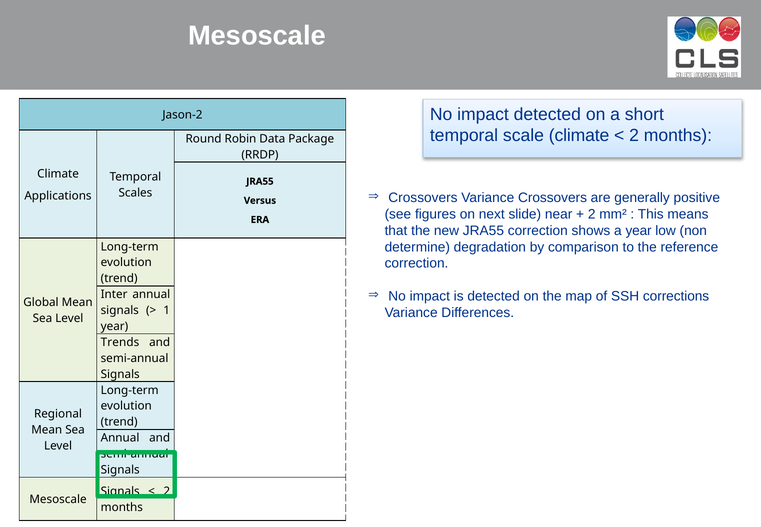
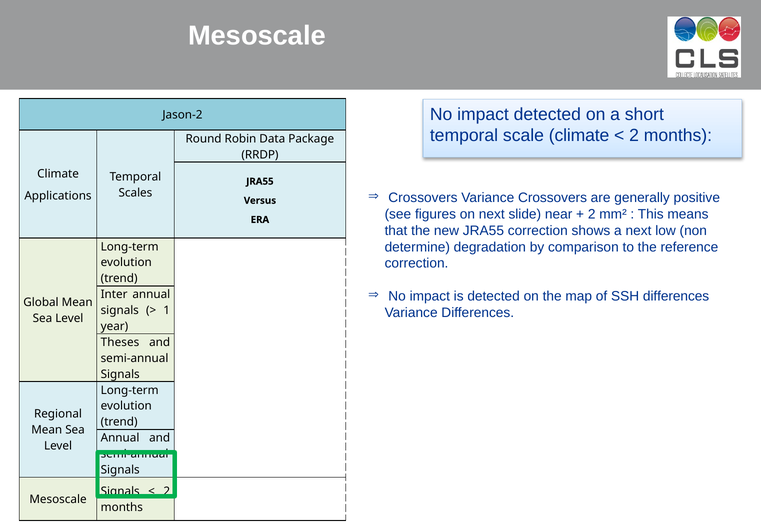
a year: year -> next
SSH corrections: corrections -> differences
Trends: Trends -> Theses
